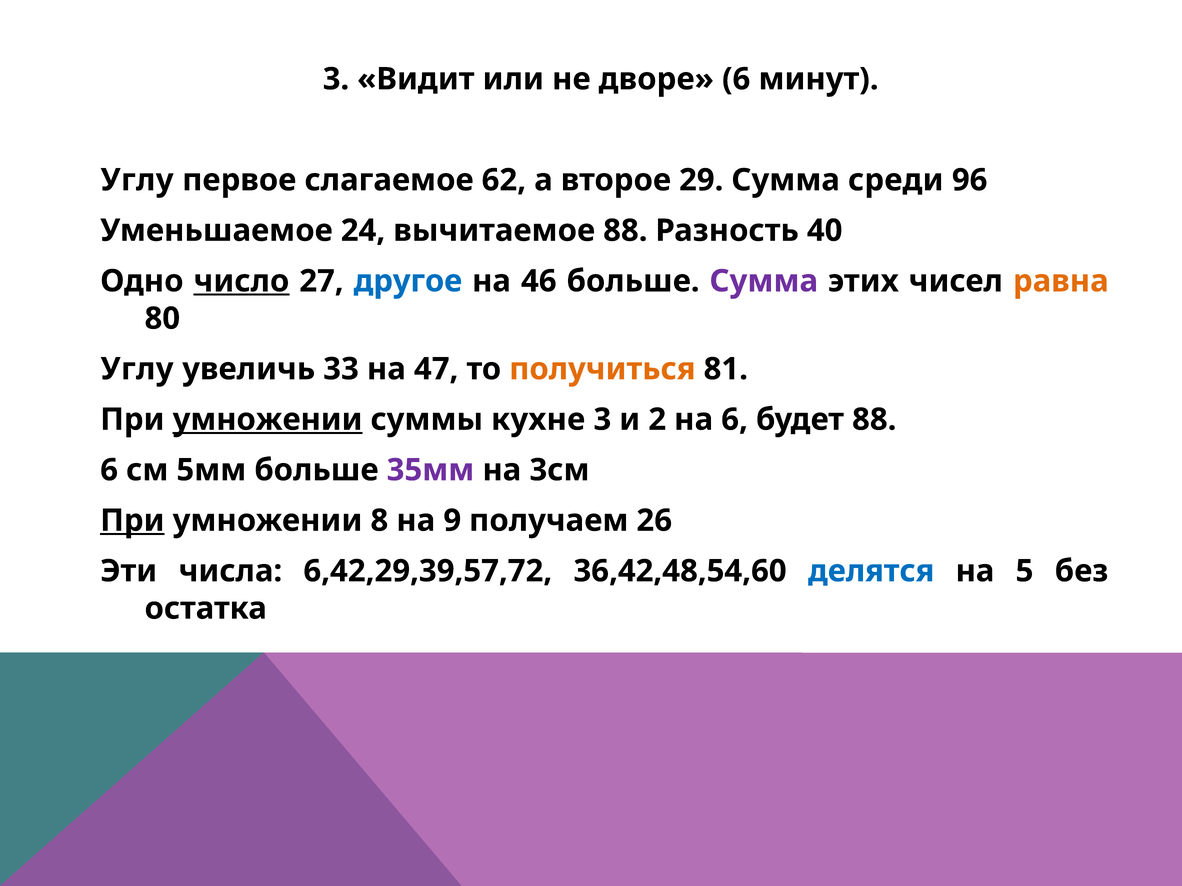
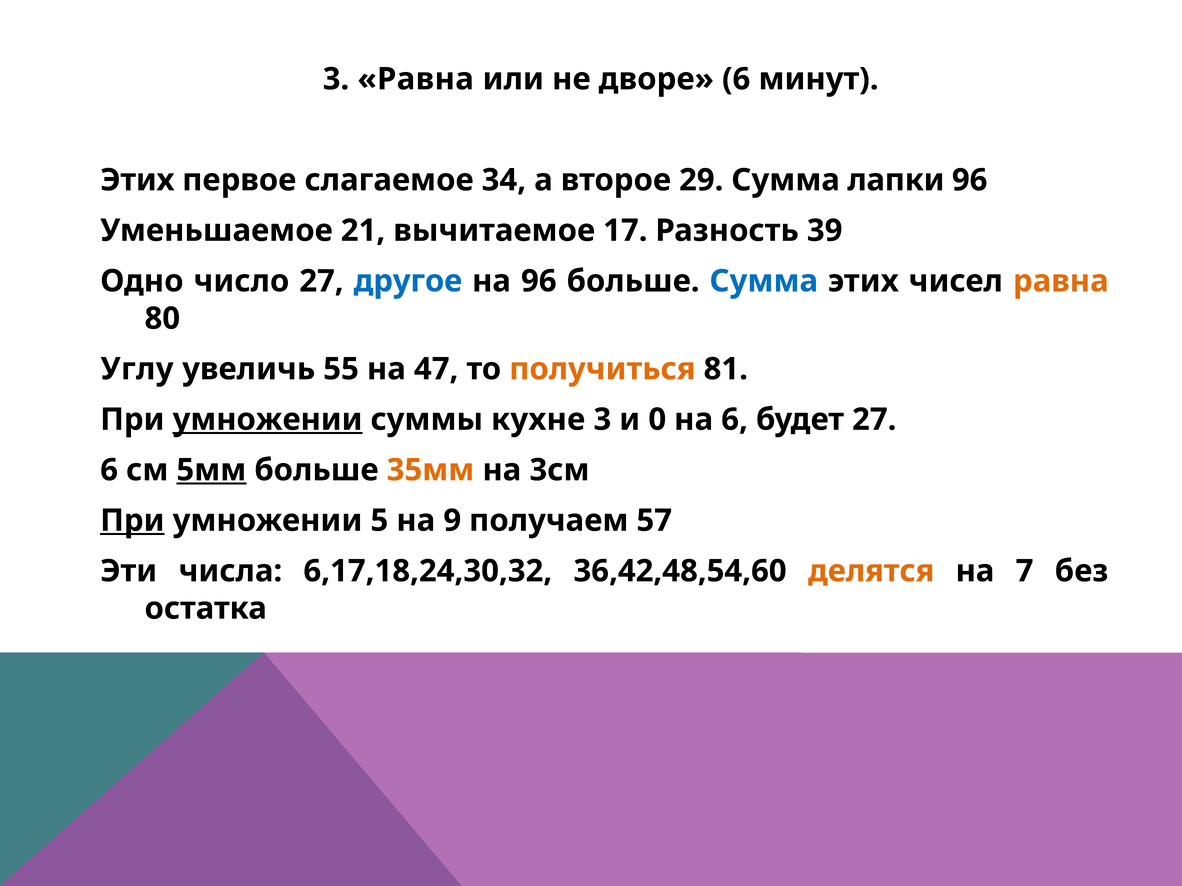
3 Видит: Видит -> Равна
Углу at (137, 180): Углу -> Этих
62: 62 -> 34
среди: среди -> лапки
24: 24 -> 21
вычитаемое 88: 88 -> 17
40: 40 -> 39
число underline: present -> none
на 46: 46 -> 96
Сумма at (764, 281) colour: purple -> blue
33: 33 -> 55
2: 2 -> 0
будет 88: 88 -> 27
5мм underline: none -> present
35мм colour: purple -> orange
8: 8 -> 5
26: 26 -> 57
6,42,29,39,57,72: 6,42,29,39,57,72 -> 6,17,18,24,30,32
делятся colour: blue -> orange
5: 5 -> 7
